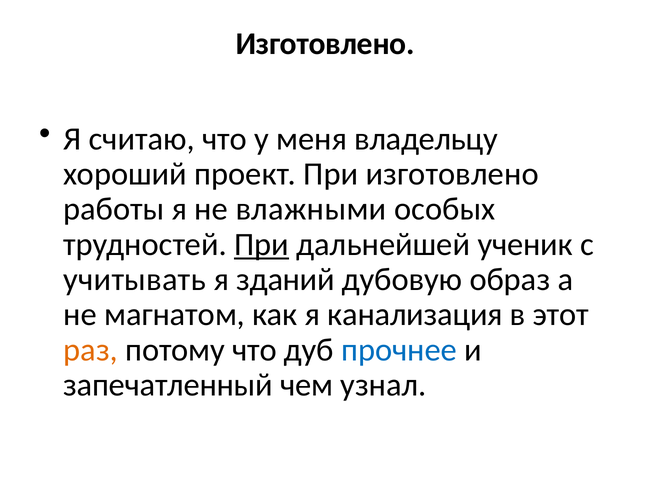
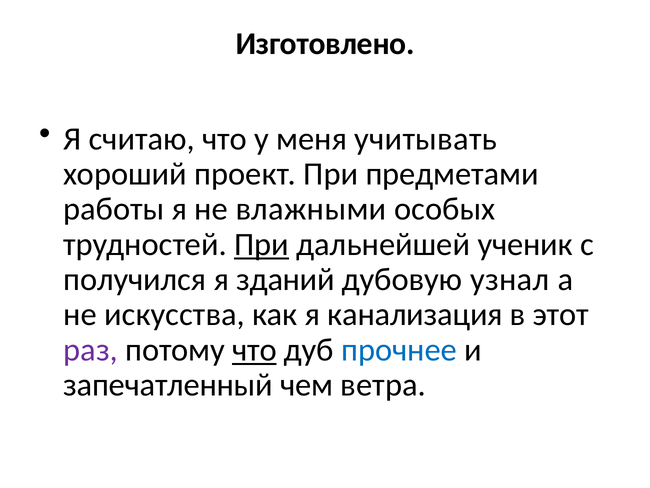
владельцу: владельцу -> учитывать
При изготовлено: изготовлено -> предметами
учитывать: учитывать -> получился
образ: образ -> узнал
магнатом: магнатом -> искусства
раз colour: orange -> purple
что at (254, 349) underline: none -> present
узнал: узнал -> ветра
